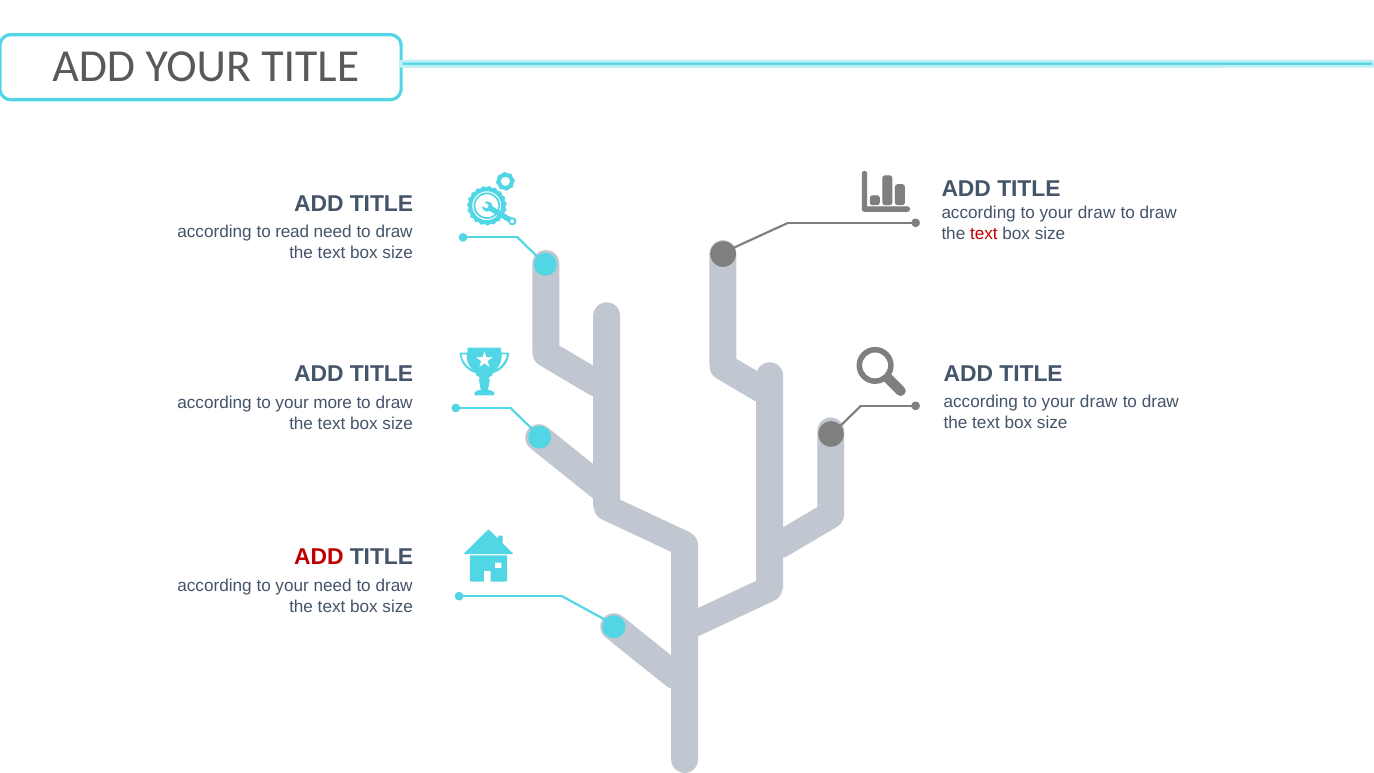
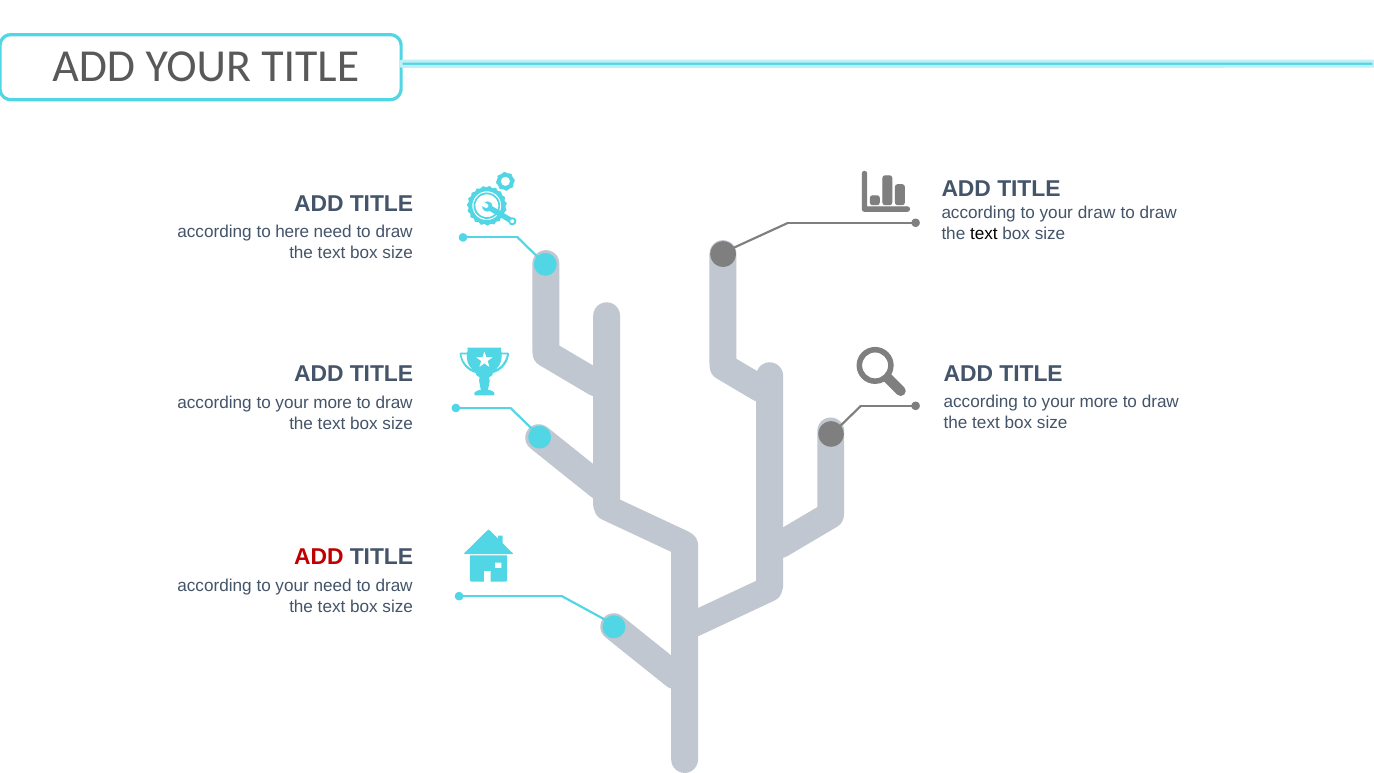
read: read -> here
text at (984, 233) colour: red -> black
draw at (1099, 402): draw -> more
